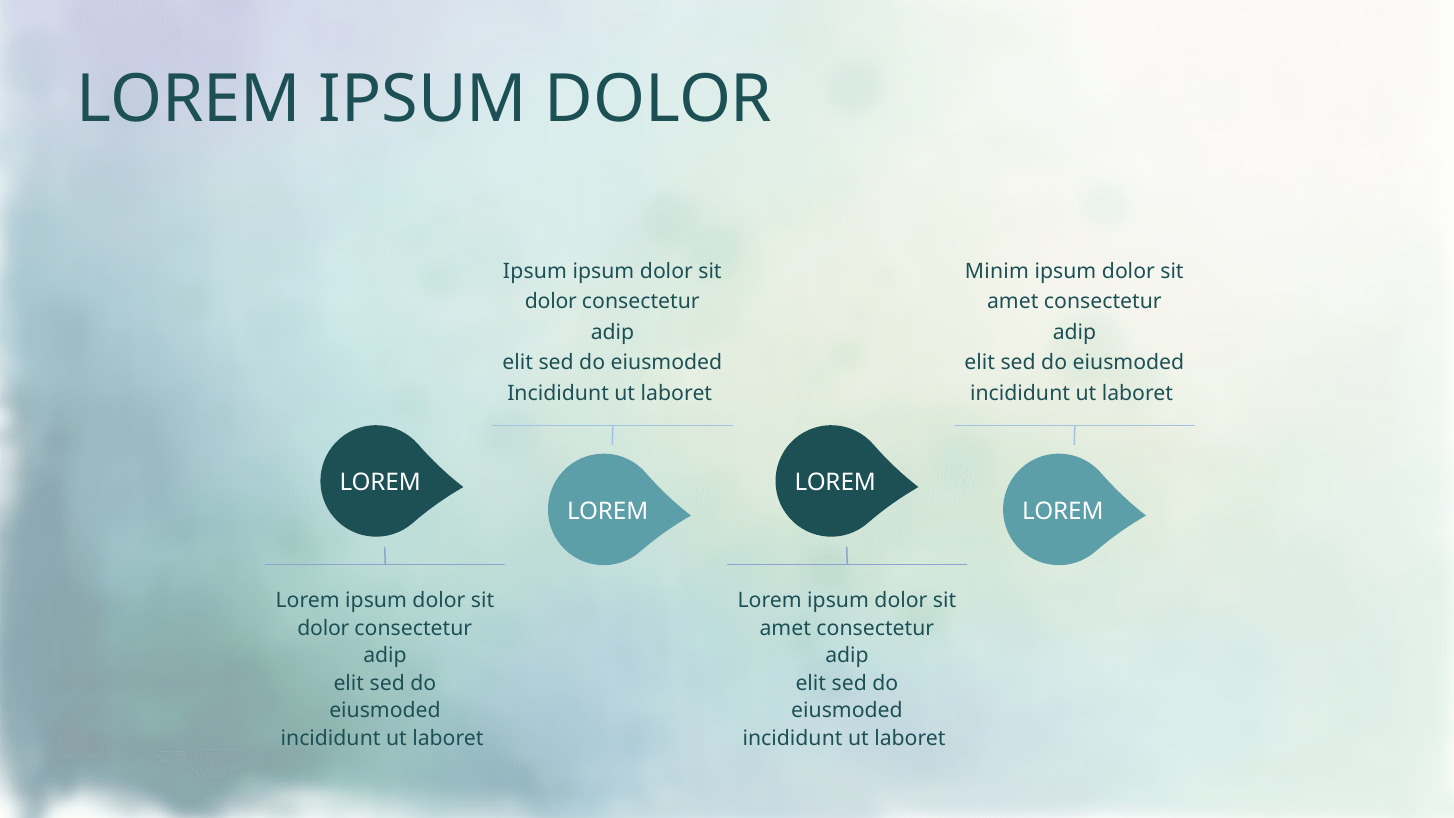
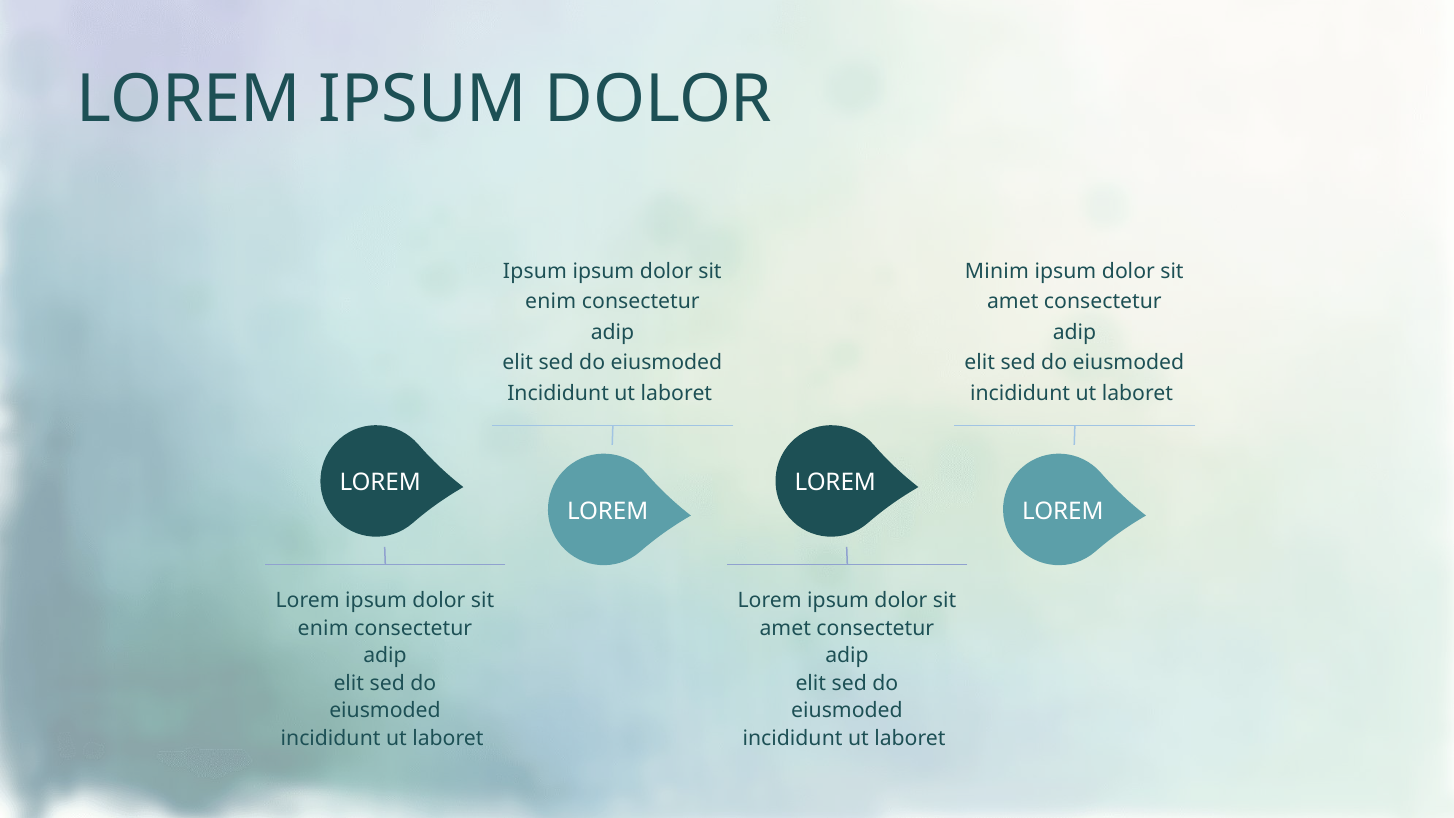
dolor at (551, 302): dolor -> enim
dolor at (323, 628): dolor -> enim
